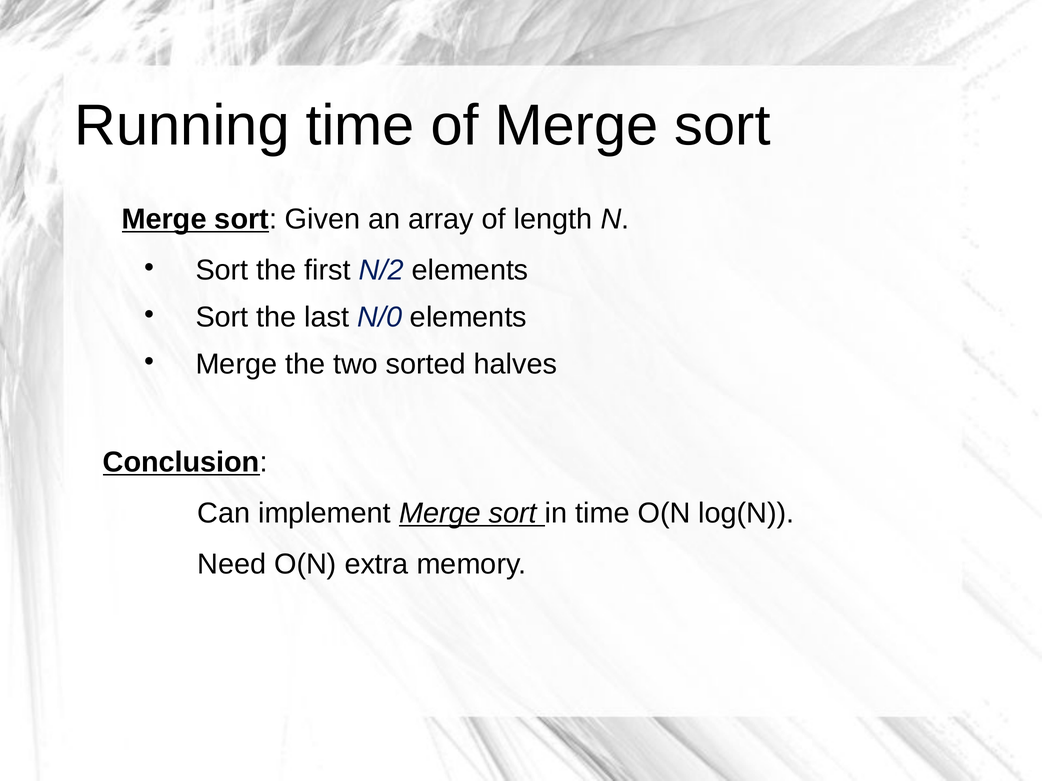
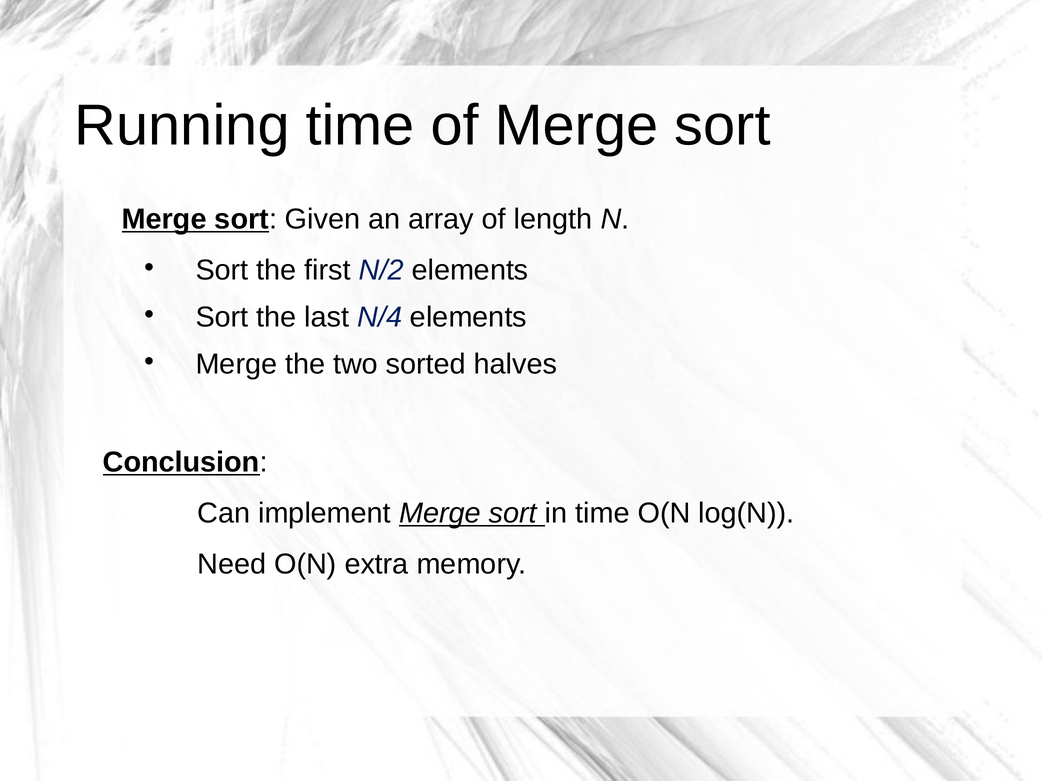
N/0: N/0 -> N/4
